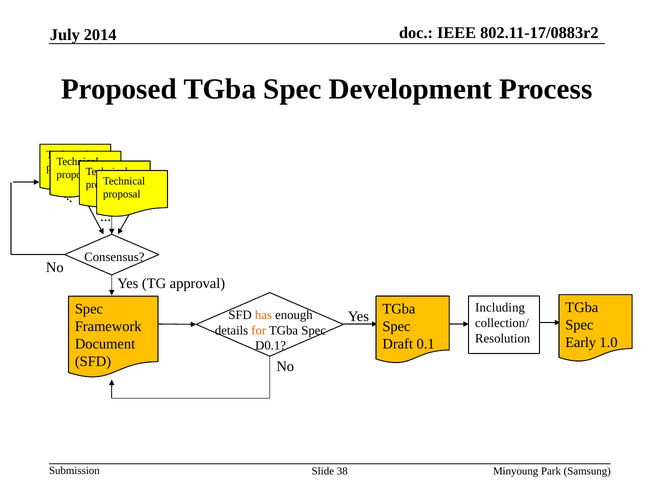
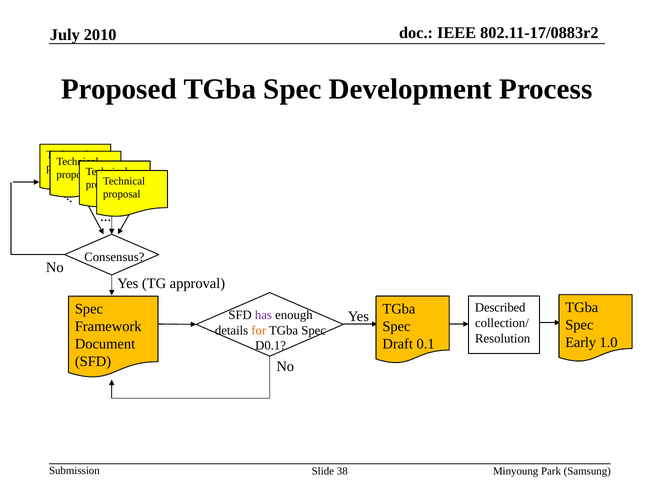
2014: 2014 -> 2010
Including: Including -> Described
has colour: orange -> purple
